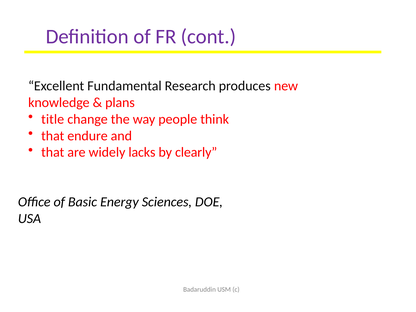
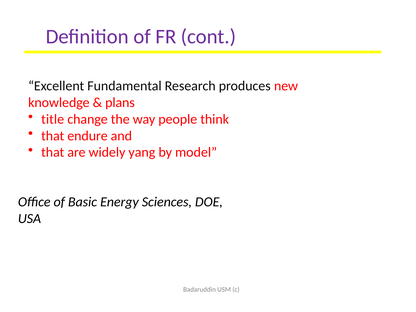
lacks: lacks -> yang
clearly: clearly -> model
